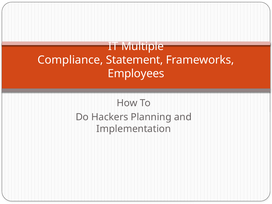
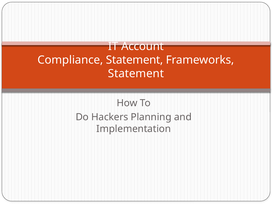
Multiple: Multiple -> Account
Employees at (136, 74): Employees -> Statement
